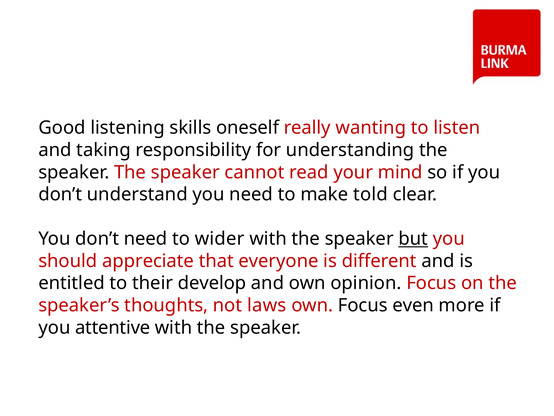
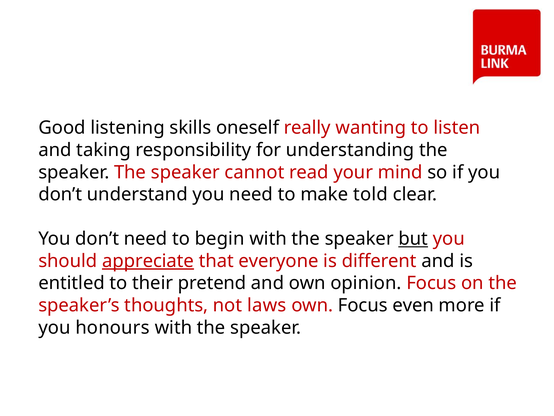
wider: wider -> begin
appreciate underline: none -> present
develop: develop -> pretend
attentive: attentive -> honours
